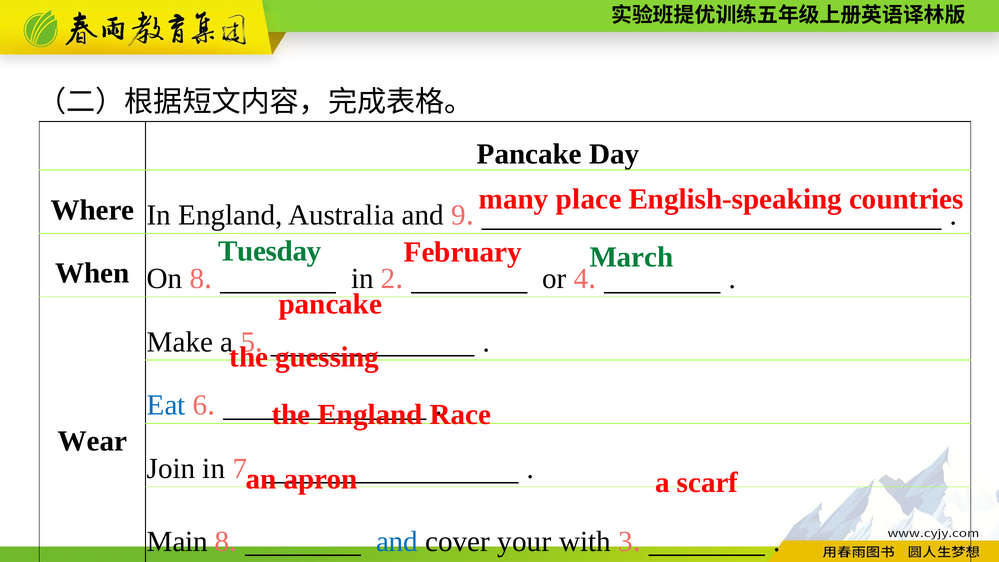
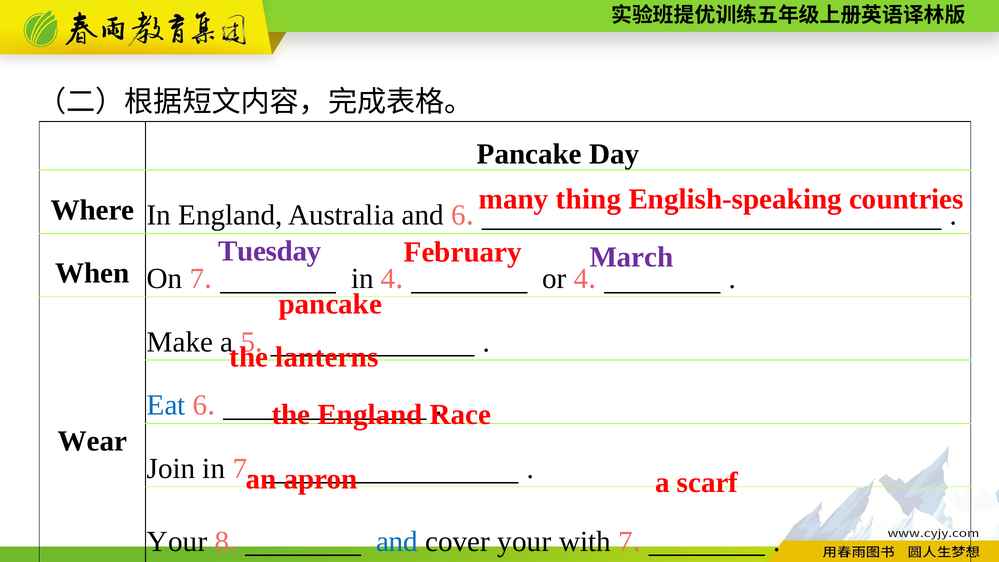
place: place -> thing
and 9: 9 -> 6
Tuesday colour: green -> purple
March colour: green -> purple
On 8: 8 -> 7
in 2: 2 -> 4
guessing: guessing -> lanterns
Main at (177, 541): Main -> Your
with 3: 3 -> 7
